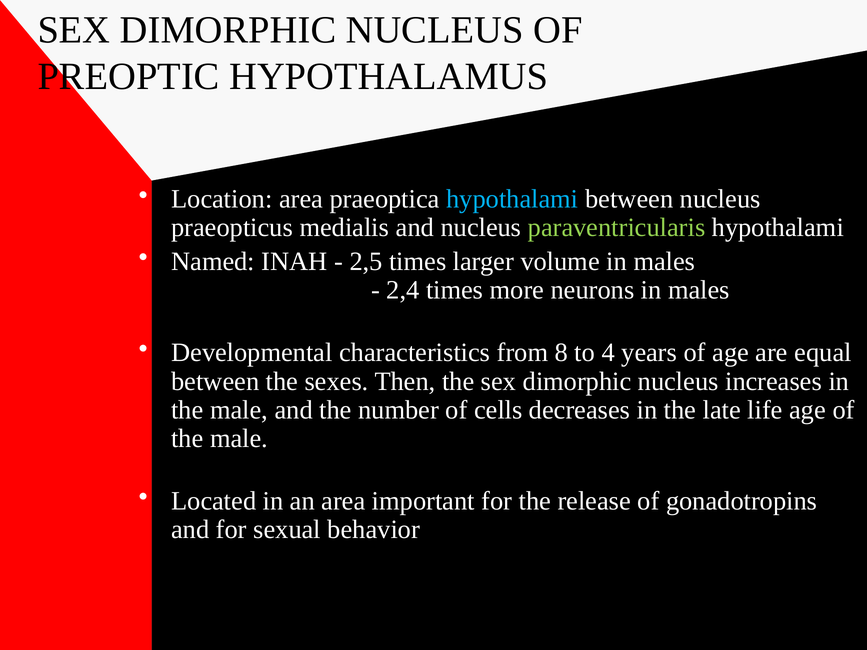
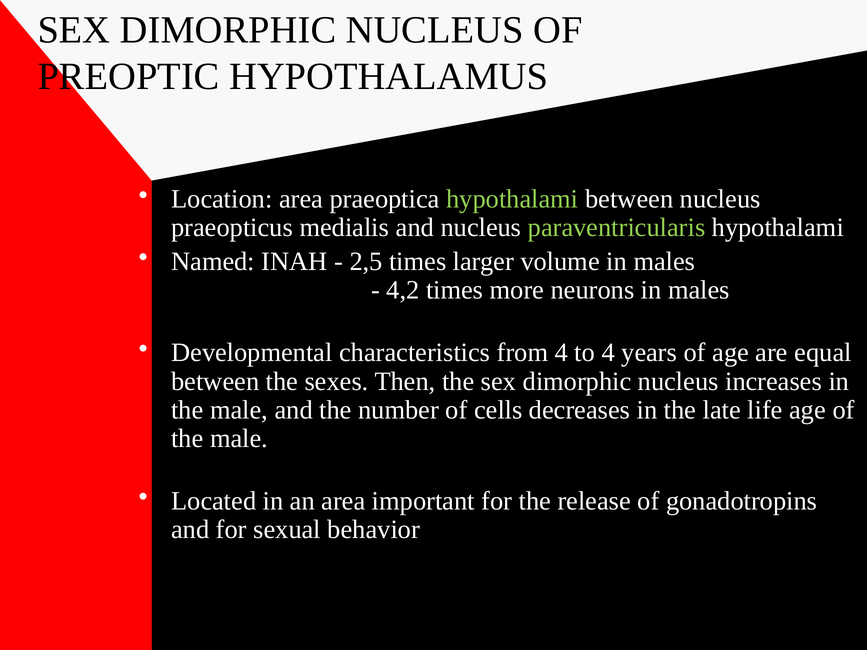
hypothalami at (512, 199) colour: light blue -> light green
2,4: 2,4 -> 4,2
from 8: 8 -> 4
